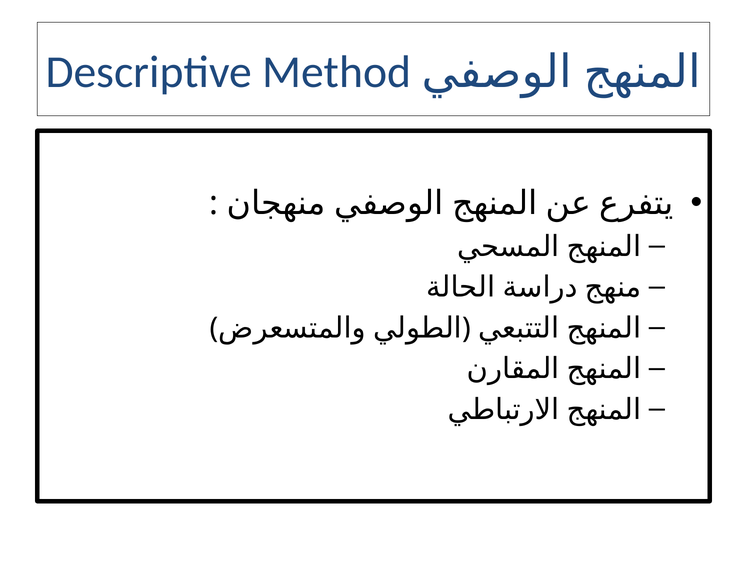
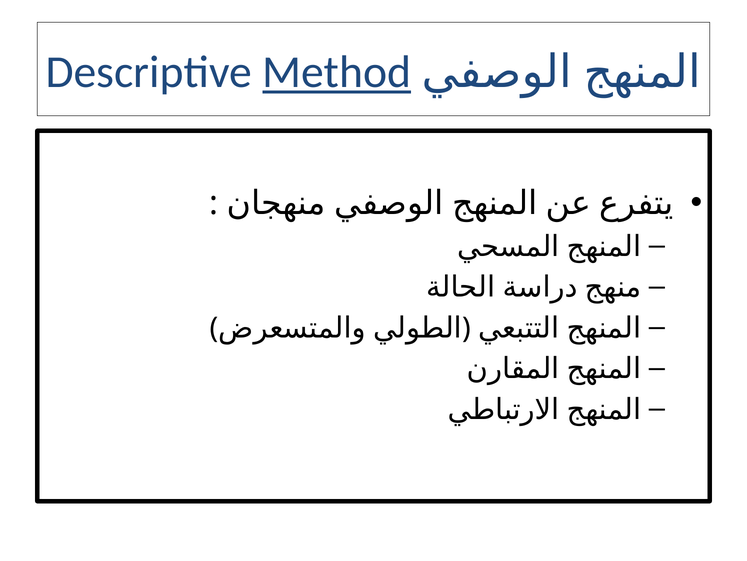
Method underline: none -> present
